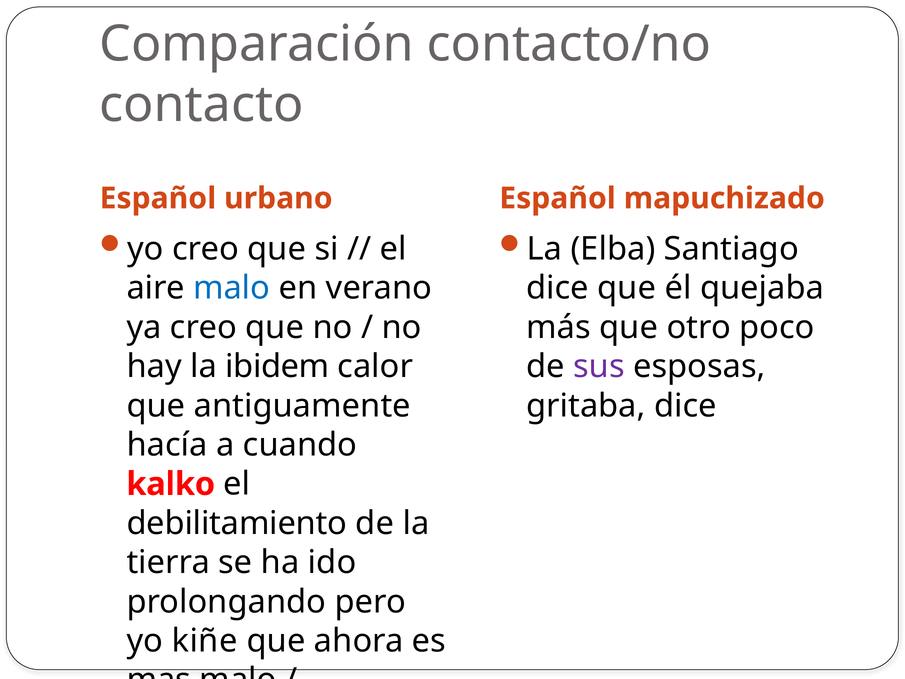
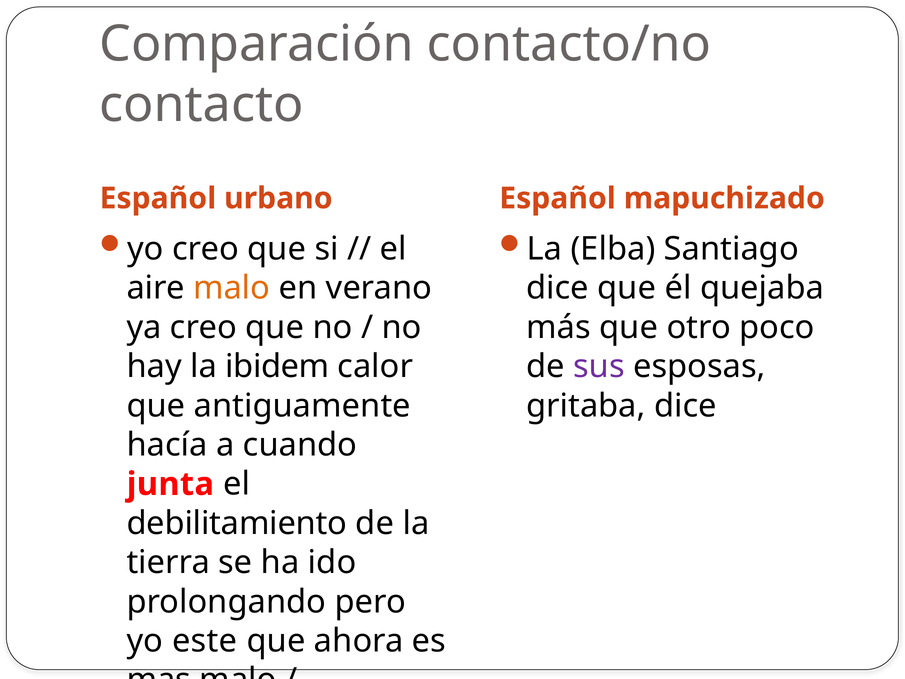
malo at (232, 288) colour: blue -> orange
kalko: kalko -> junta
kiñe: kiñe -> este
